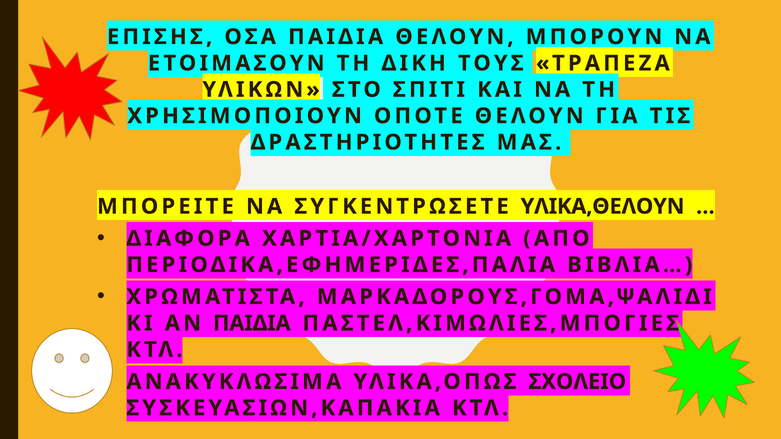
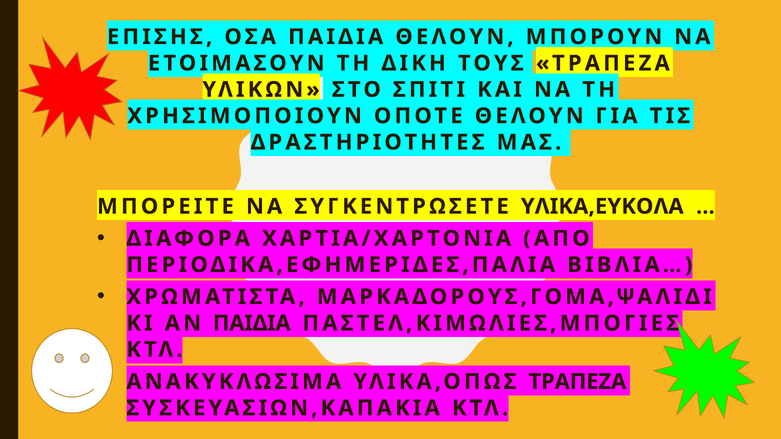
ΥΛΙΚΑ,ΘΕΛΟΥΝ: ΥΛΙΚΑ,ΘΕΛΟΥΝ -> ΥΛΙΚΑ,ΕΥΚΟΛΑ
ΣΧΟΛΕΙΟ at (577, 382): ΣΧΟΛΕΙΟ -> ΤΡΑΠΕΖΑ
